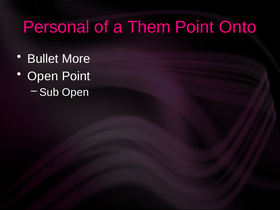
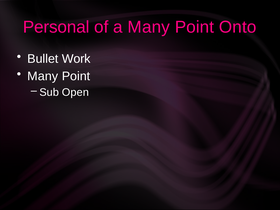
a Them: Them -> Many
More: More -> Work
Open at (43, 76): Open -> Many
